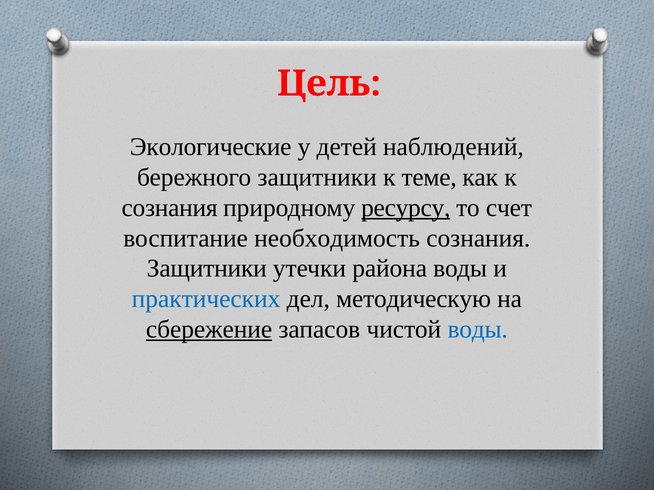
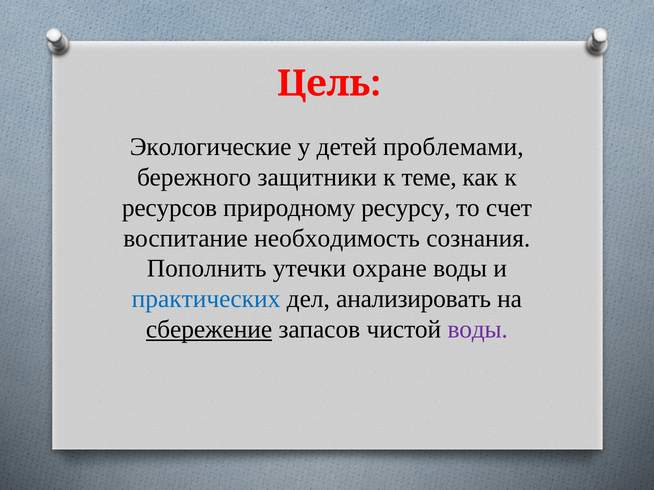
наблюдений: наблюдений -> проблемами
сознания at (170, 208): сознания -> ресурсов
ресурсу underline: present -> none
Защитники at (207, 269): Защитники -> Пополнить
района: района -> охране
методическую: методическую -> анализировать
воды at (478, 330) colour: blue -> purple
